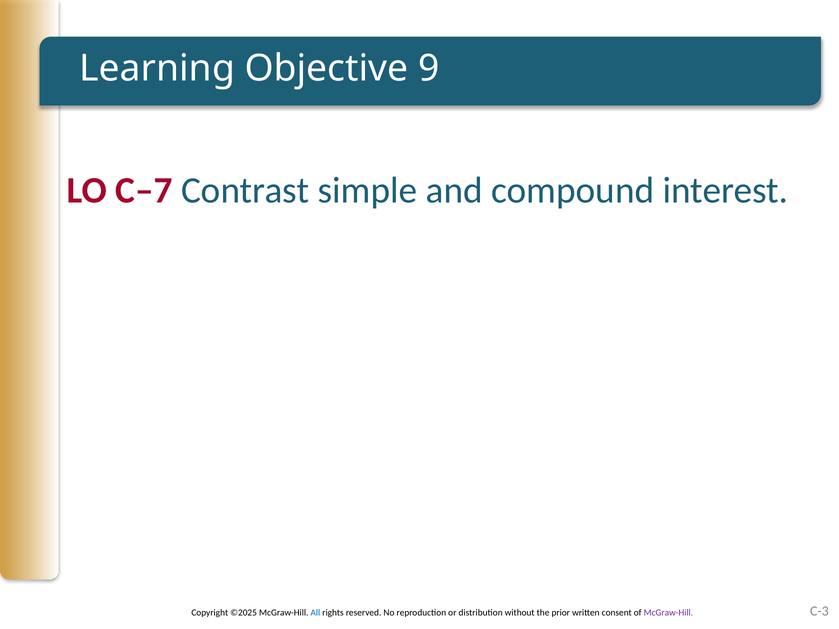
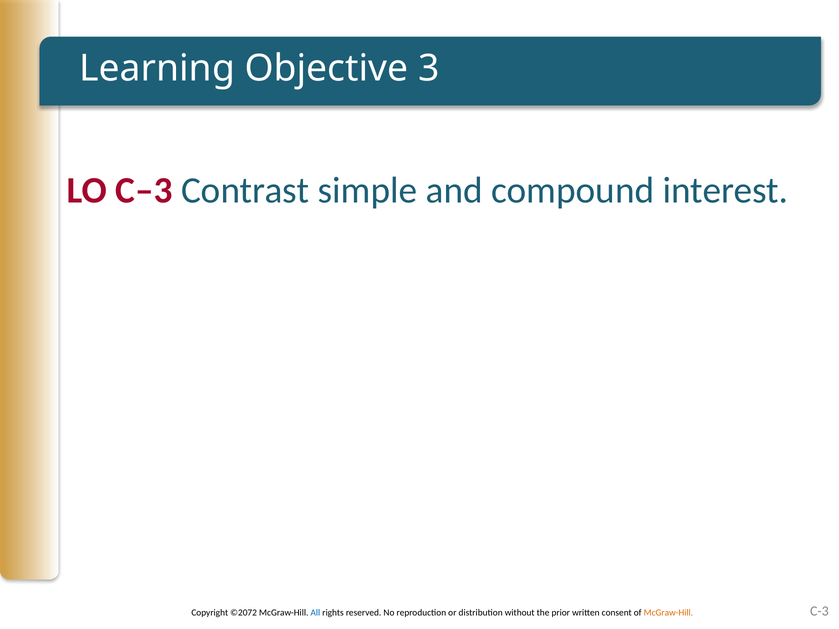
9: 9 -> 3
C–7: C–7 -> C–3
©2025: ©2025 -> ©2072
McGraw-Hill at (668, 613) colour: purple -> orange
